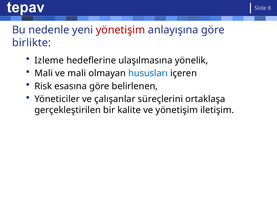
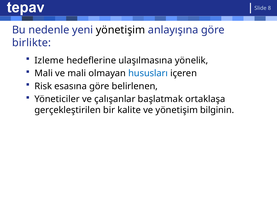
yönetişim at (121, 30) colour: red -> black
süreçlerini: süreçlerini -> başlatmak
iletişim: iletişim -> bilginin
